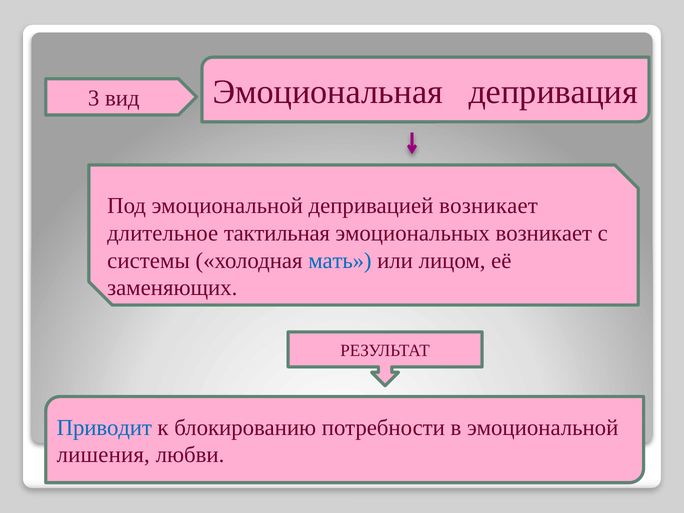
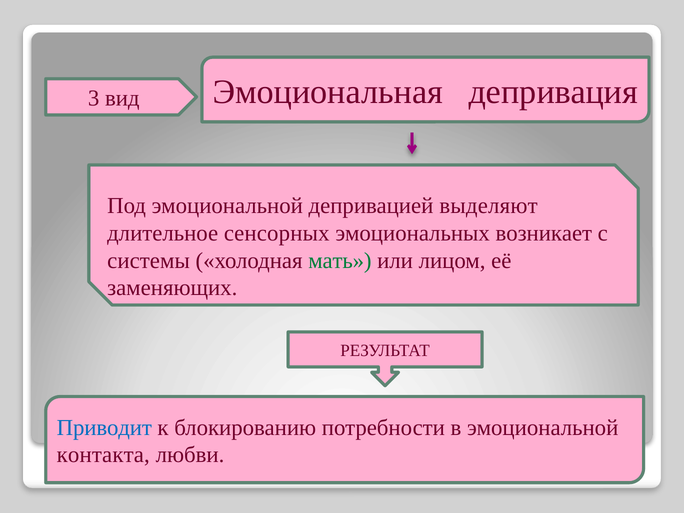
депривацией возникает: возникает -> выделяют
тактильная: тактильная -> сенсорных
мать colour: blue -> green
лишения: лишения -> контакта
